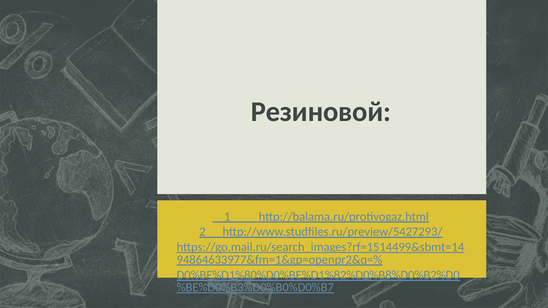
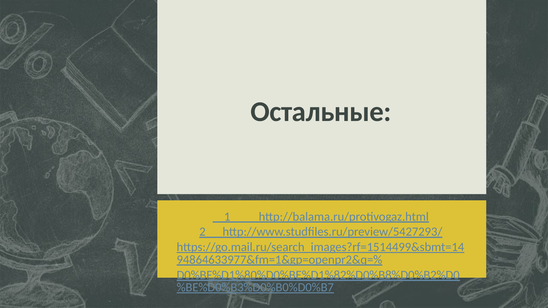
Резиновой: Резиновой -> Остальные
